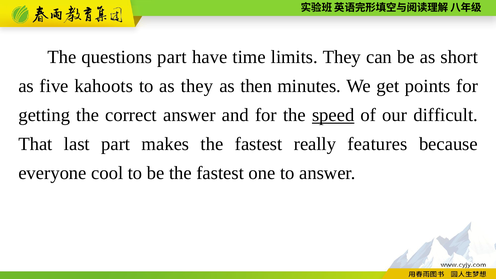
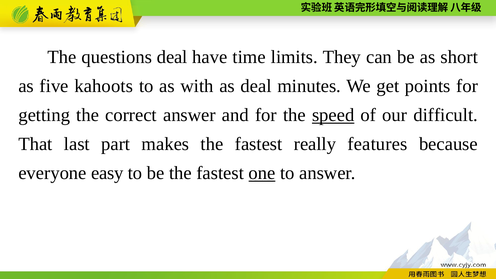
questions part: part -> deal
as they: they -> with
as then: then -> deal
cool: cool -> easy
one underline: none -> present
